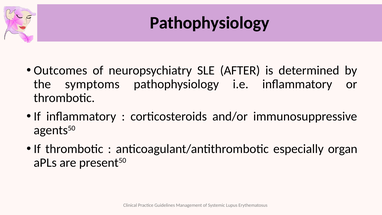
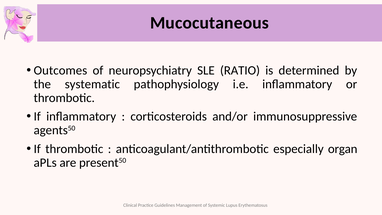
Pathophysiology at (210, 23): Pathophysiology -> Mucocutaneous
AFTER: AFTER -> RATIO
symptoms: symptoms -> systematic
